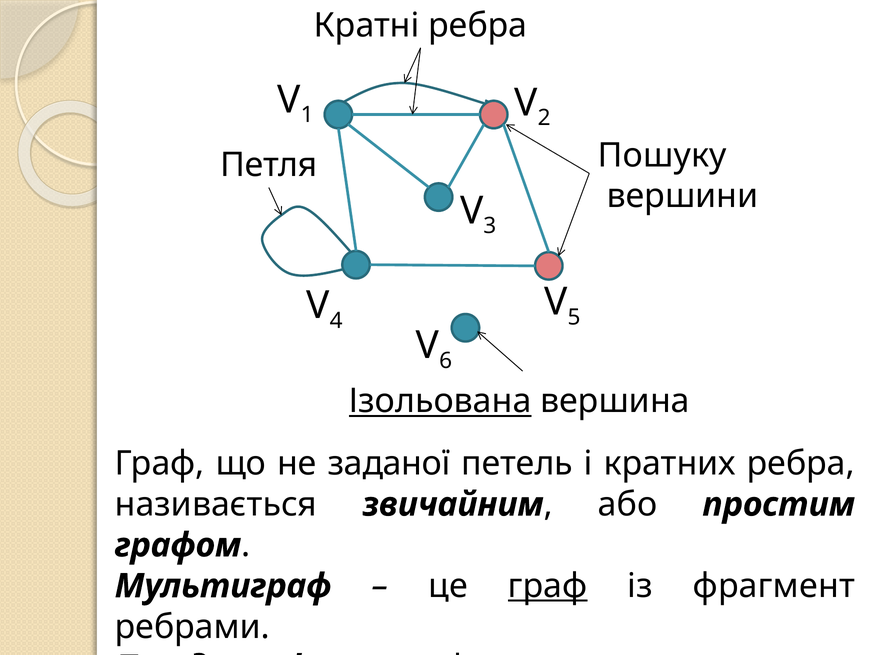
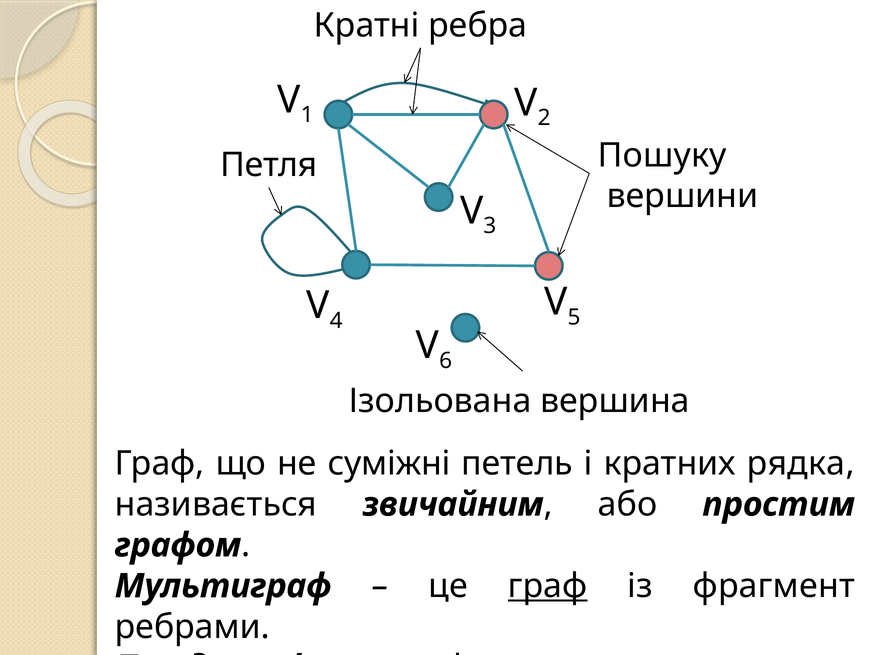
Ізольована underline: present -> none
заданої: заданої -> суміжні
кратних ребра: ребра -> рядка
